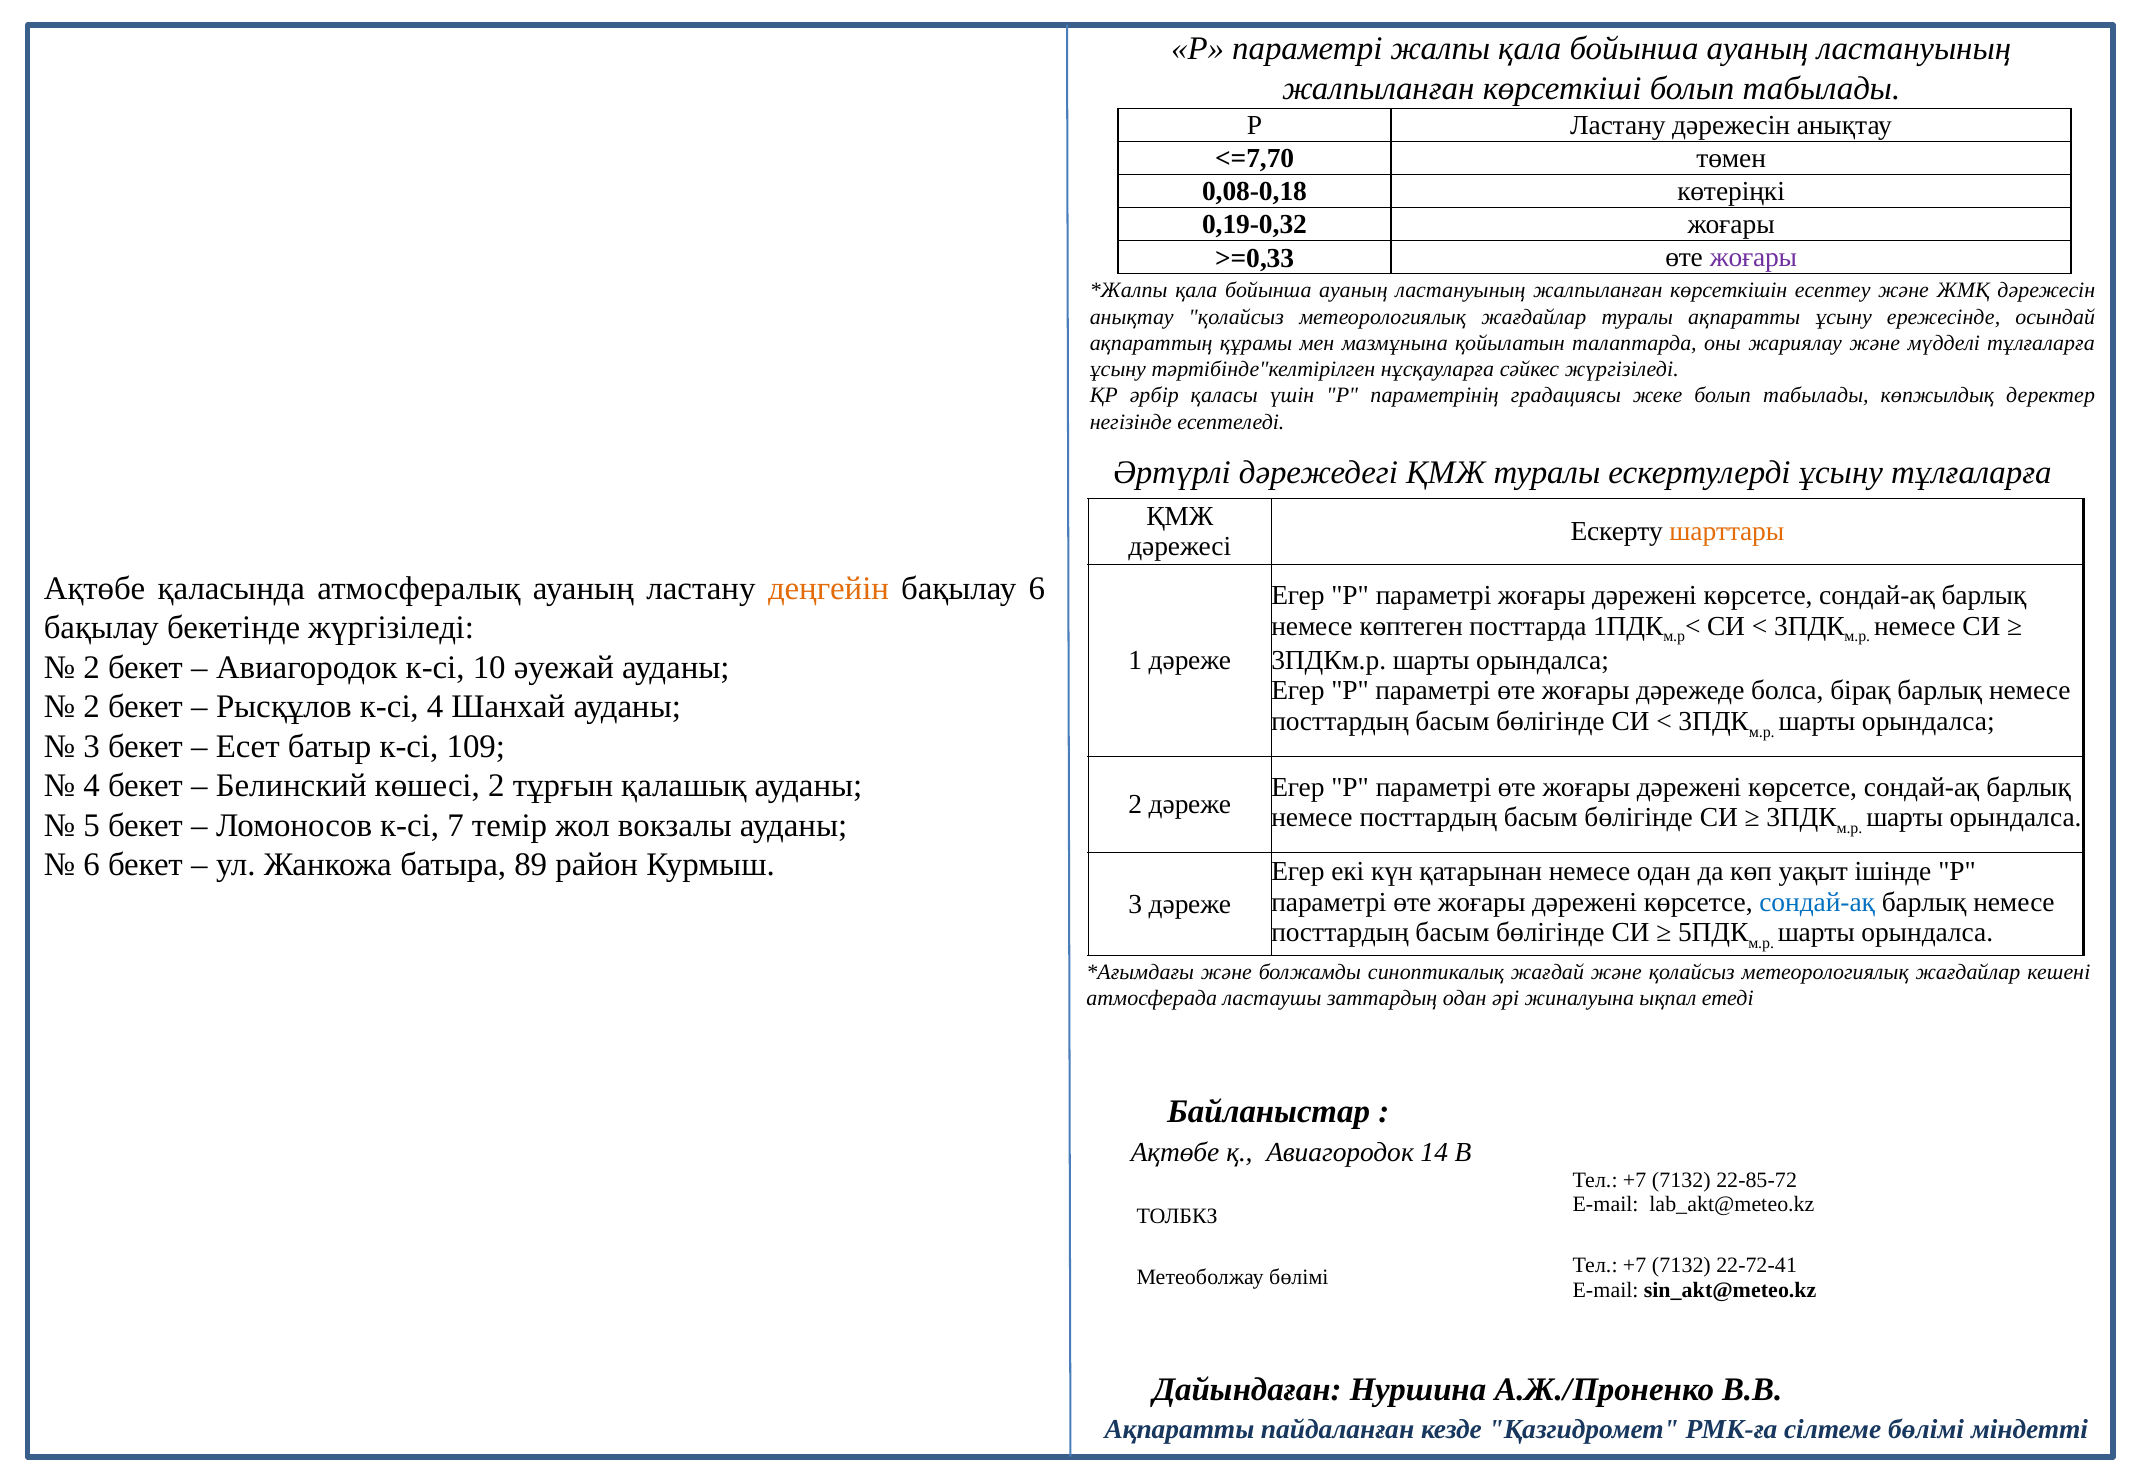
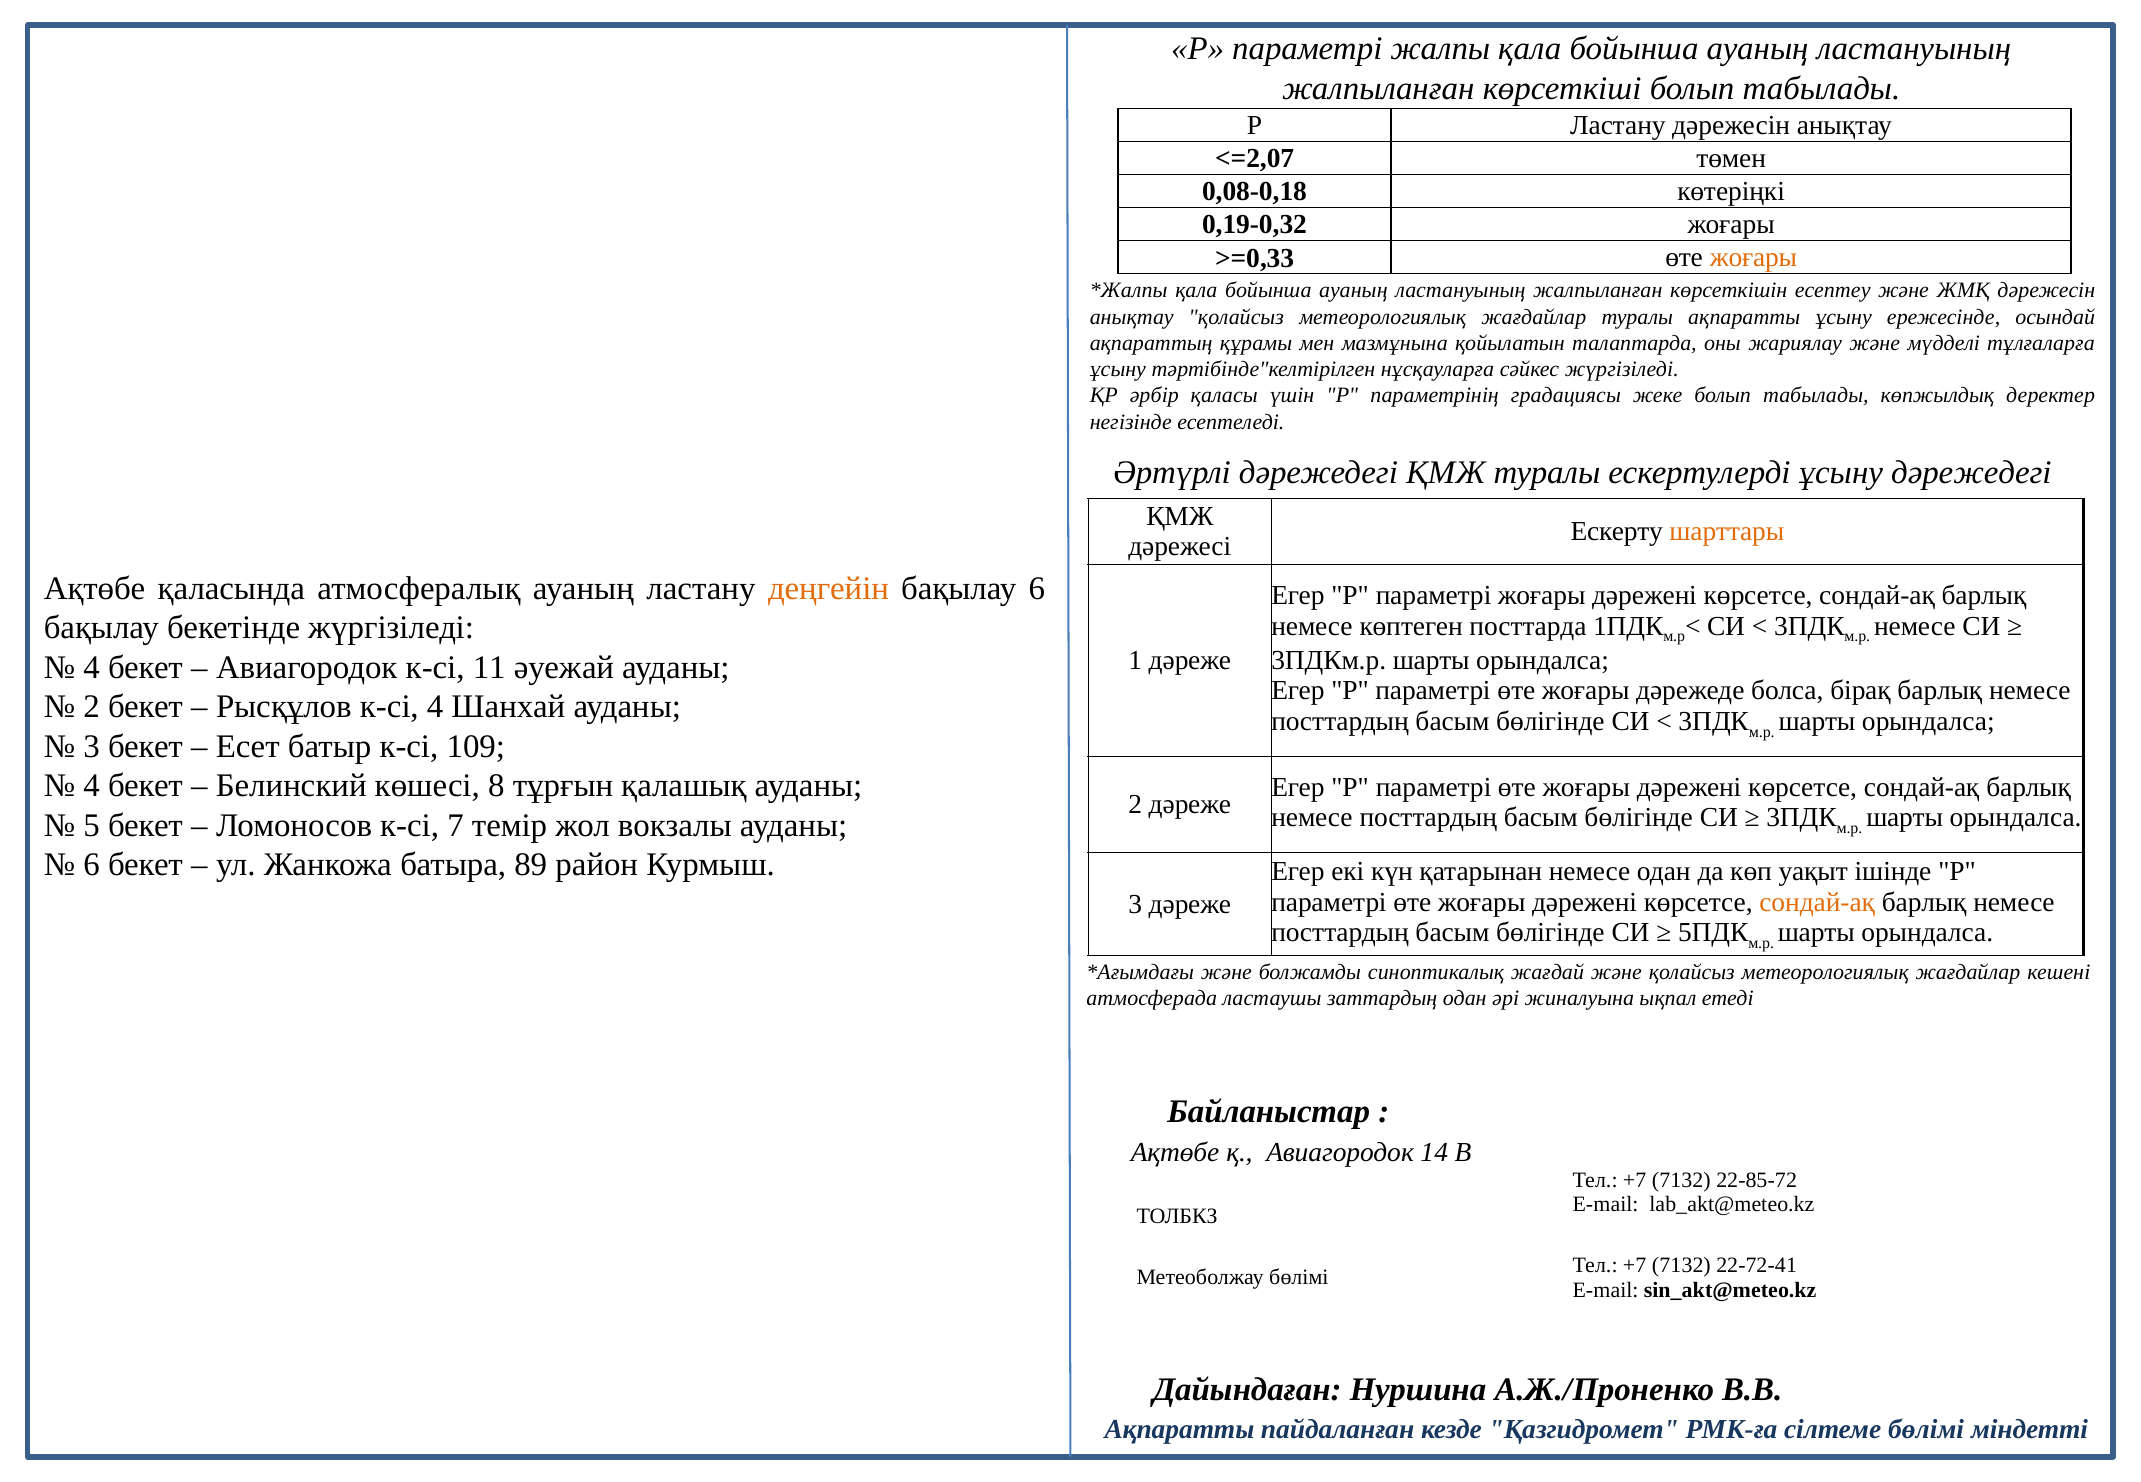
<=7,70: <=7,70 -> <=2,07
жоғары at (1753, 257) colour: purple -> orange
ұсыну тұлғаларға: тұлғаларға -> дәрежедегі
2 at (92, 667): 2 -> 4
10: 10 -> 11
көшесі 2: 2 -> 8
сондай-ақ at (1817, 902) colour: blue -> orange
